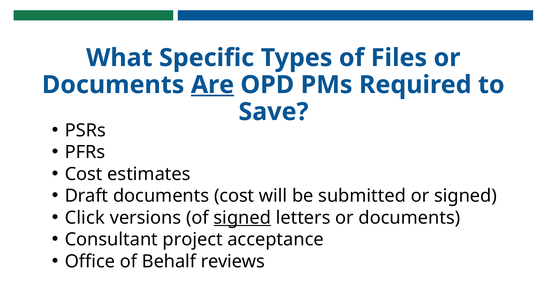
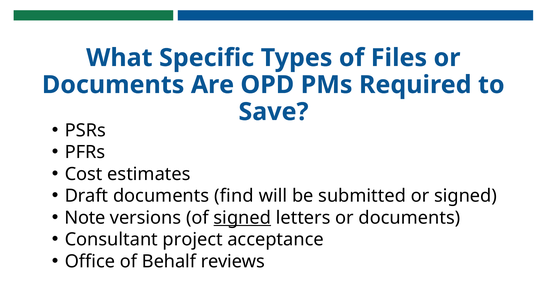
Are underline: present -> none
documents cost: cost -> find
Click: Click -> Note
